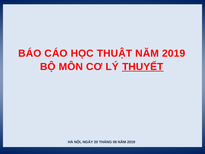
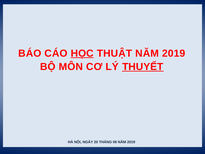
HỌC underline: none -> present
